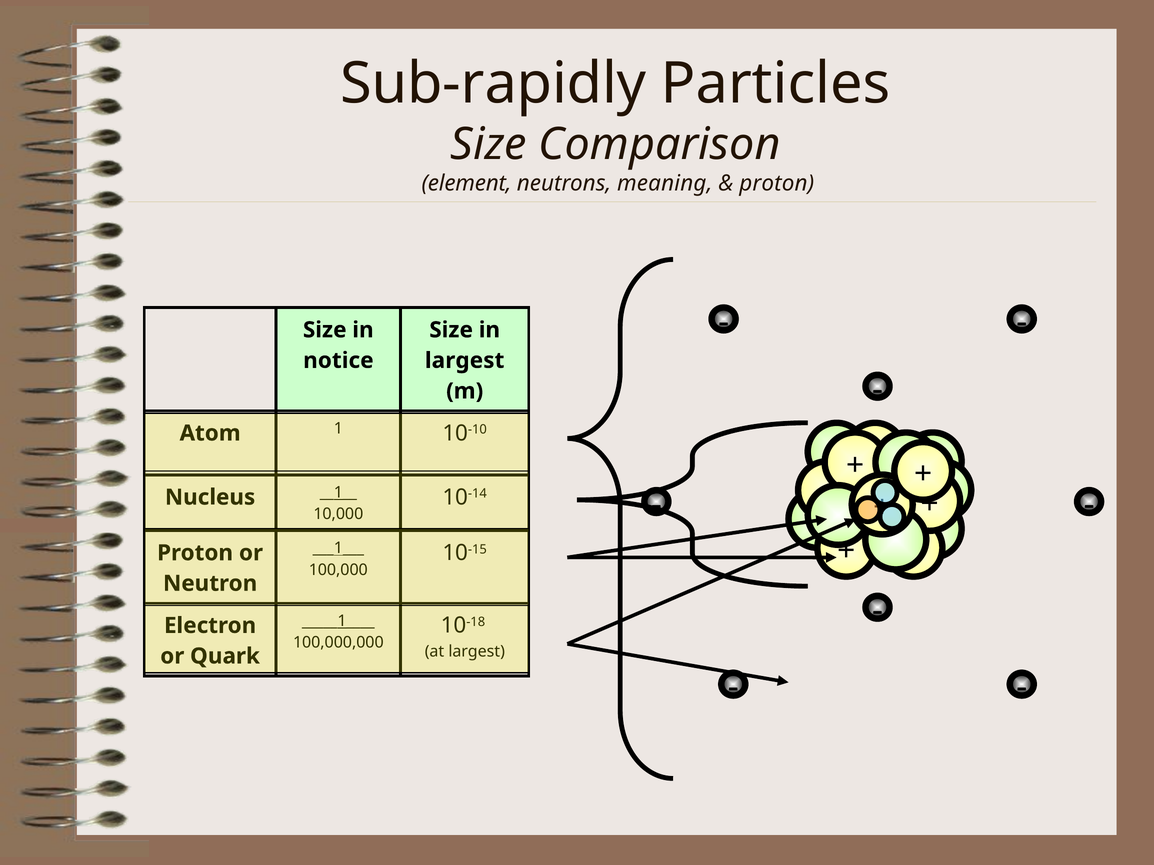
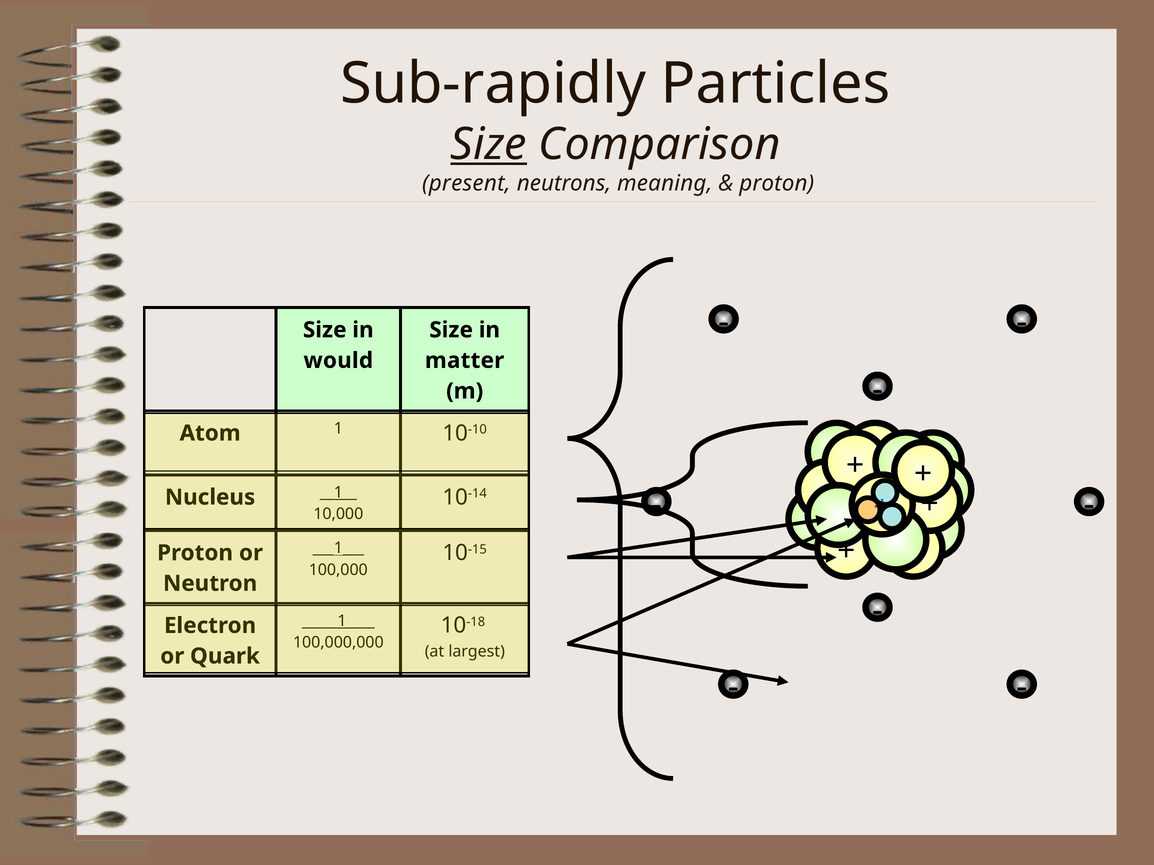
Size at (489, 144) underline: none -> present
element: element -> present
notice: notice -> would
largest at (465, 361): largest -> matter
